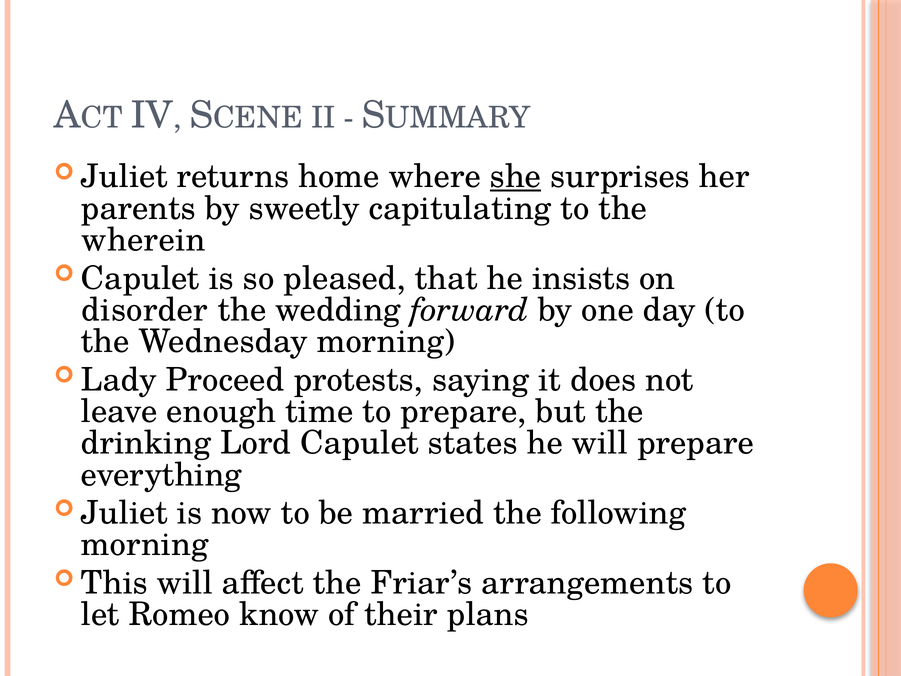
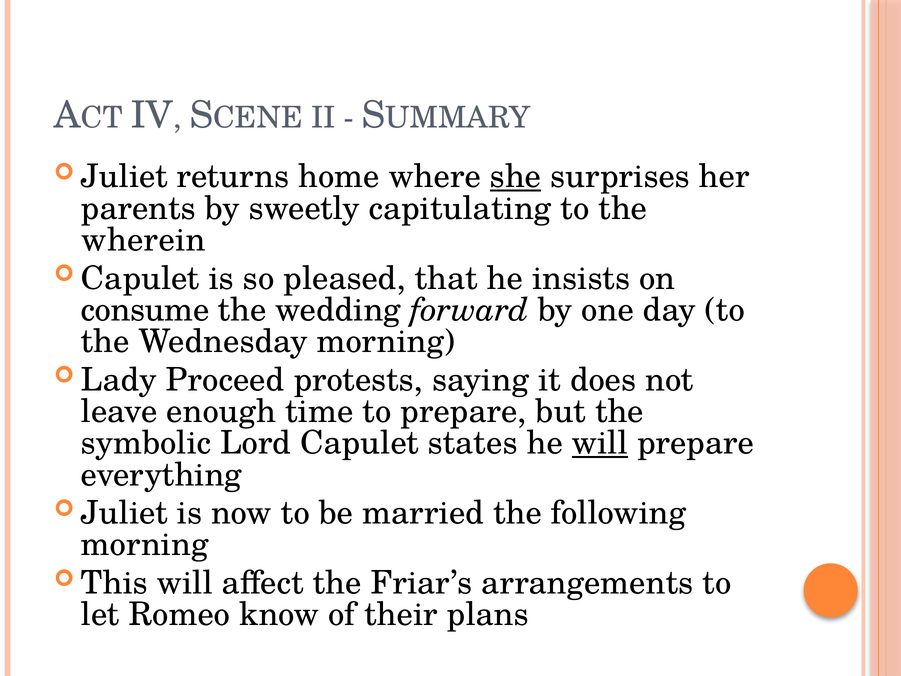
disorder: disorder -> consume
drinking: drinking -> symbolic
will at (600, 443) underline: none -> present
